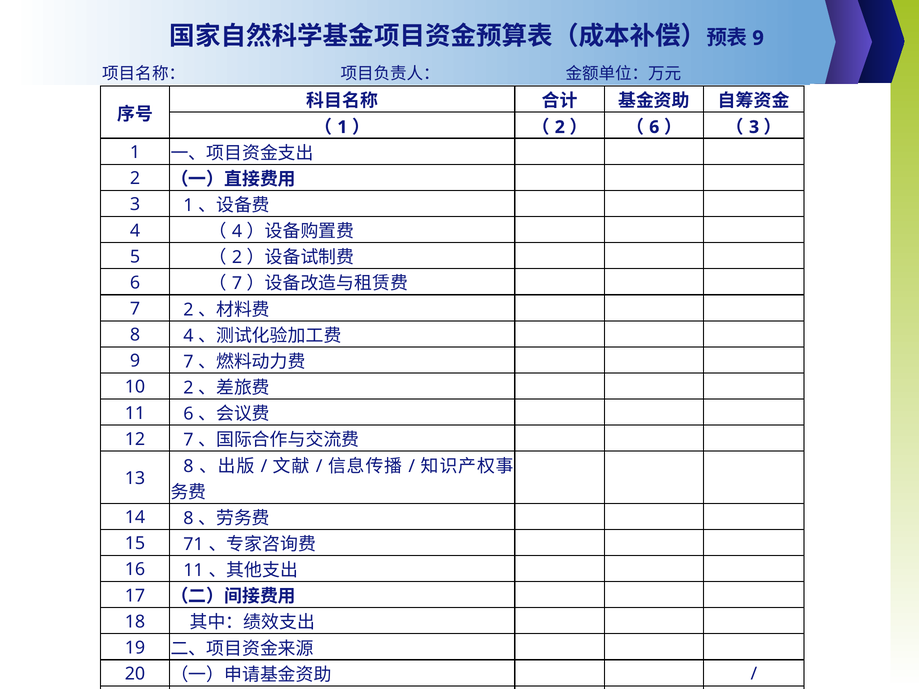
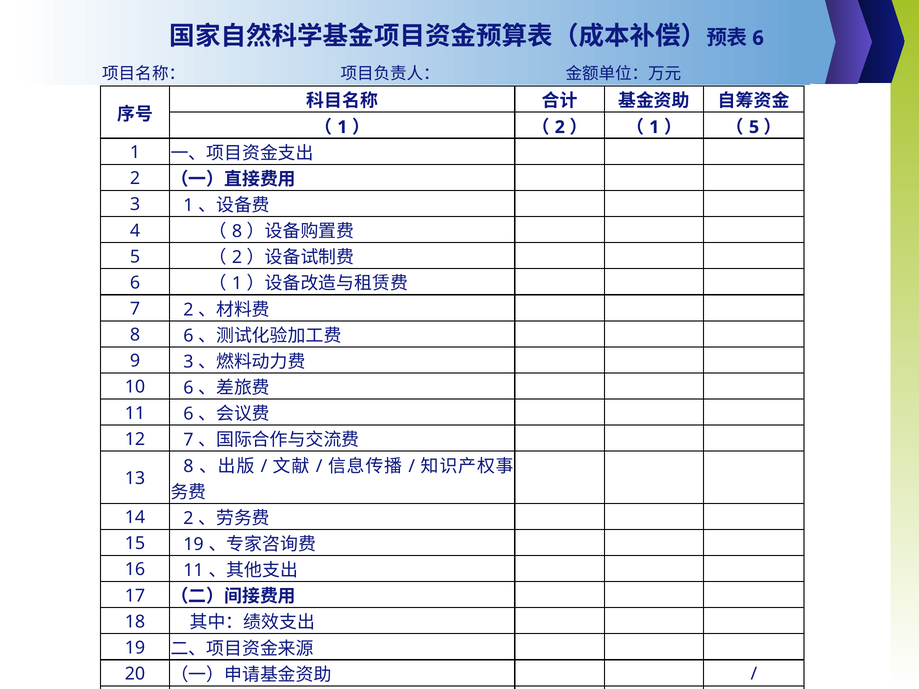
9 at (758, 38): 9 -> 6
6 at (654, 127): 6 -> 1
3 at (754, 127): 3 -> 5
4 at (237, 232): 4 -> 8
7 at (237, 284): 7 -> 1
8 4: 4 -> 6
9 7: 7 -> 3
10 2: 2 -> 6
14 8: 8 -> 2
15 71: 71 -> 19
